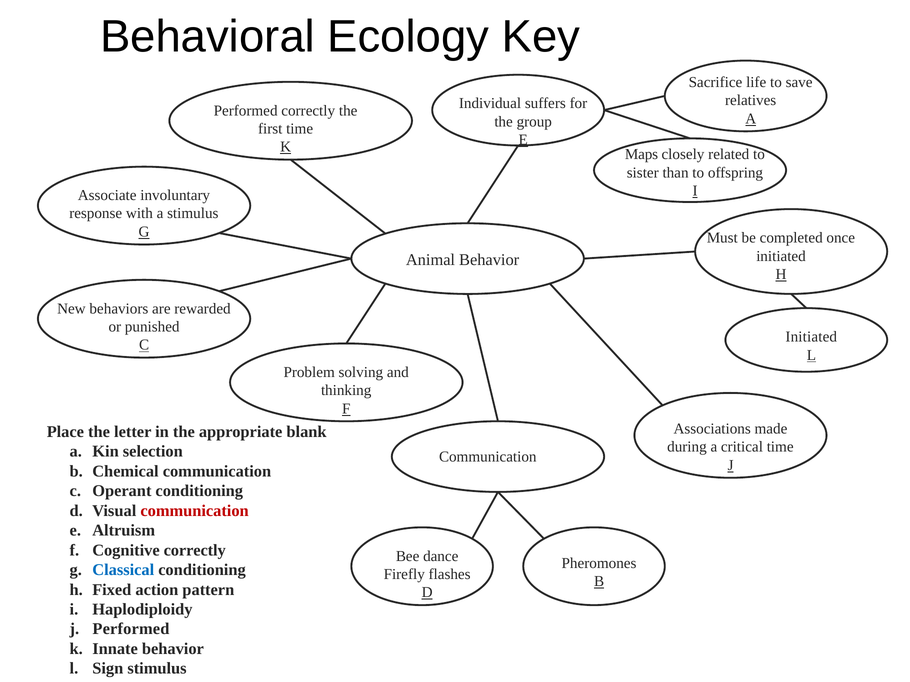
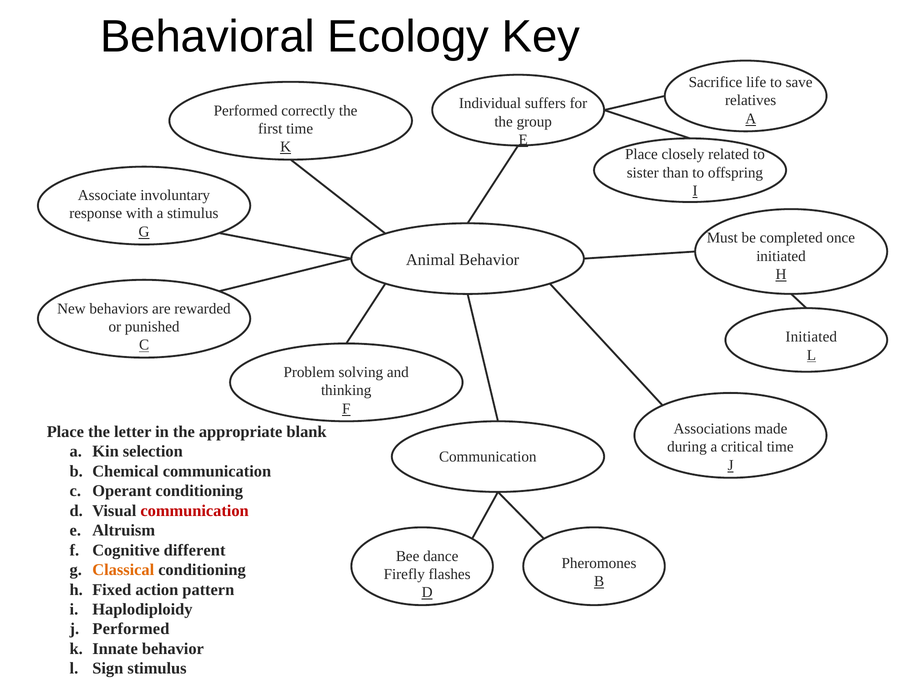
Maps at (641, 155): Maps -> Place
Cognitive correctly: correctly -> different
Classical colour: blue -> orange
